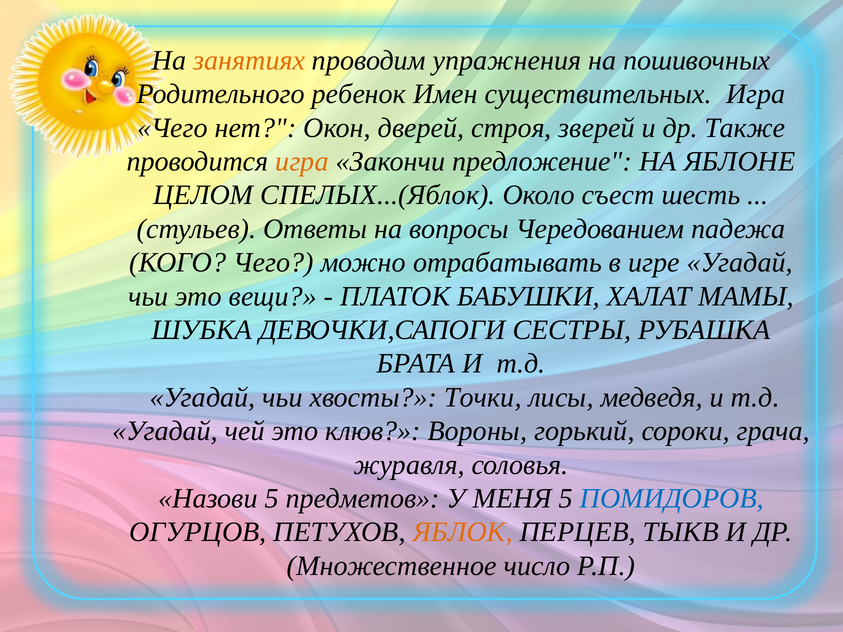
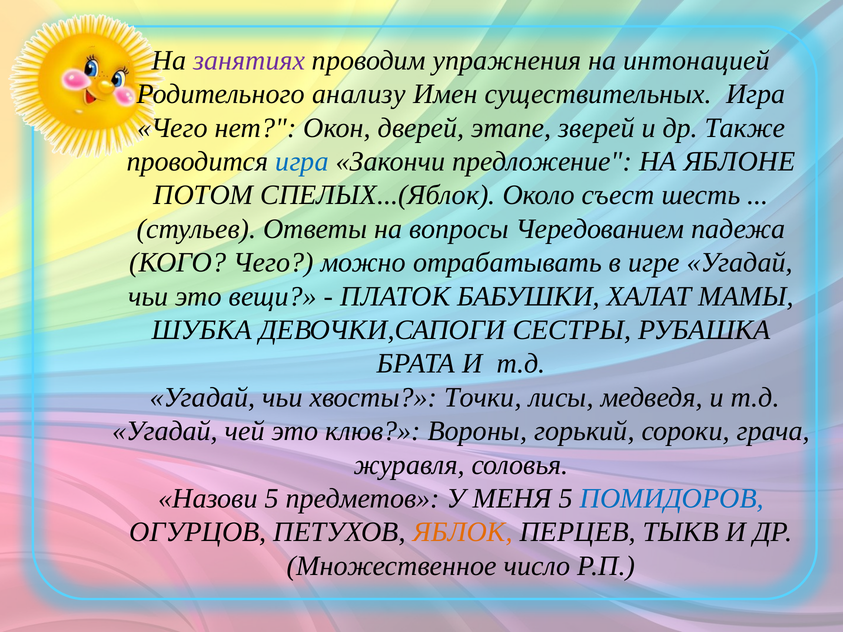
занятиях colour: orange -> purple
пошивочных: пошивочных -> интонацией
ребенок: ребенок -> анализу
строя: строя -> этапе
игра at (302, 162) colour: orange -> blue
ЦЕЛОМ: ЦЕЛОМ -> ПОТОМ
